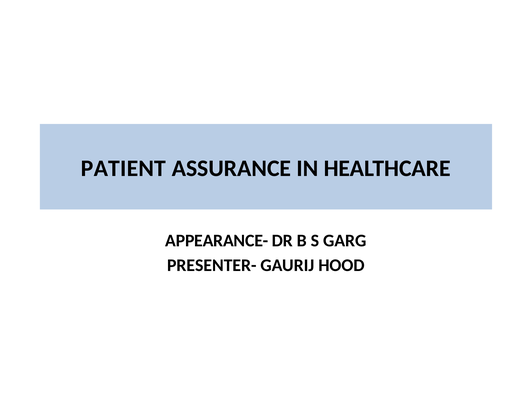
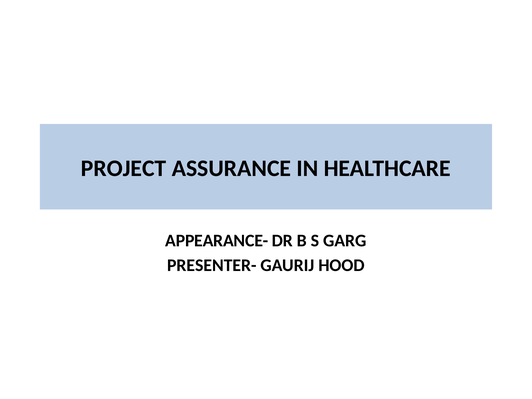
PATIENT: PATIENT -> PROJECT
